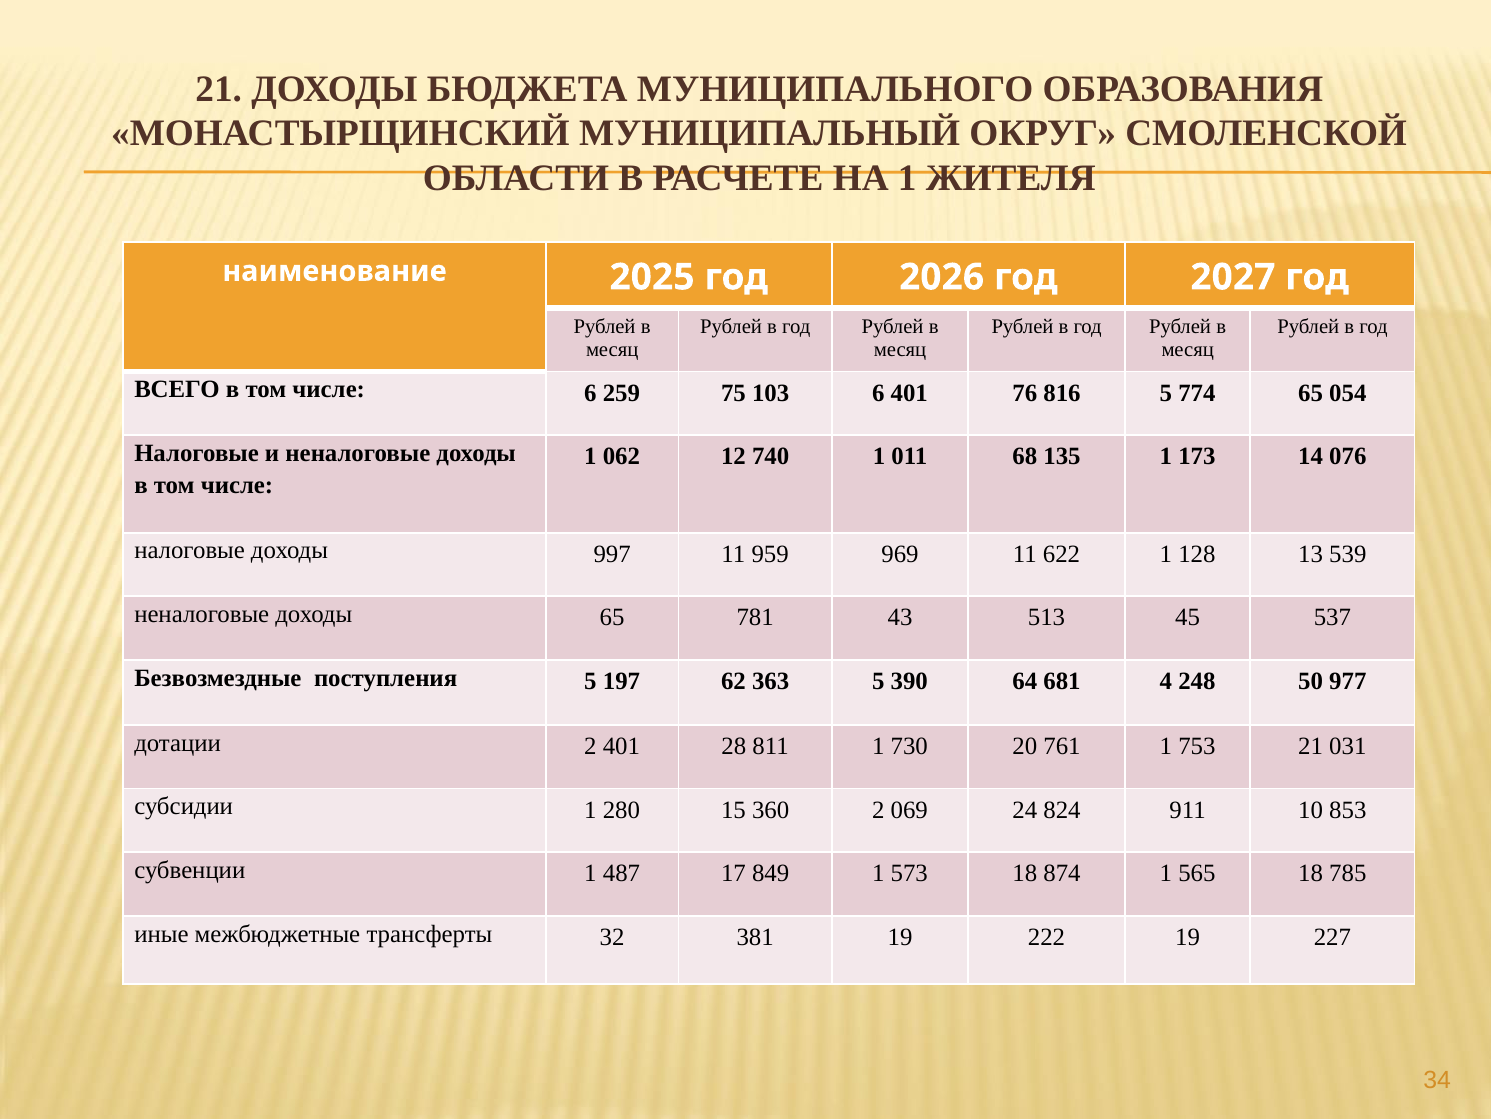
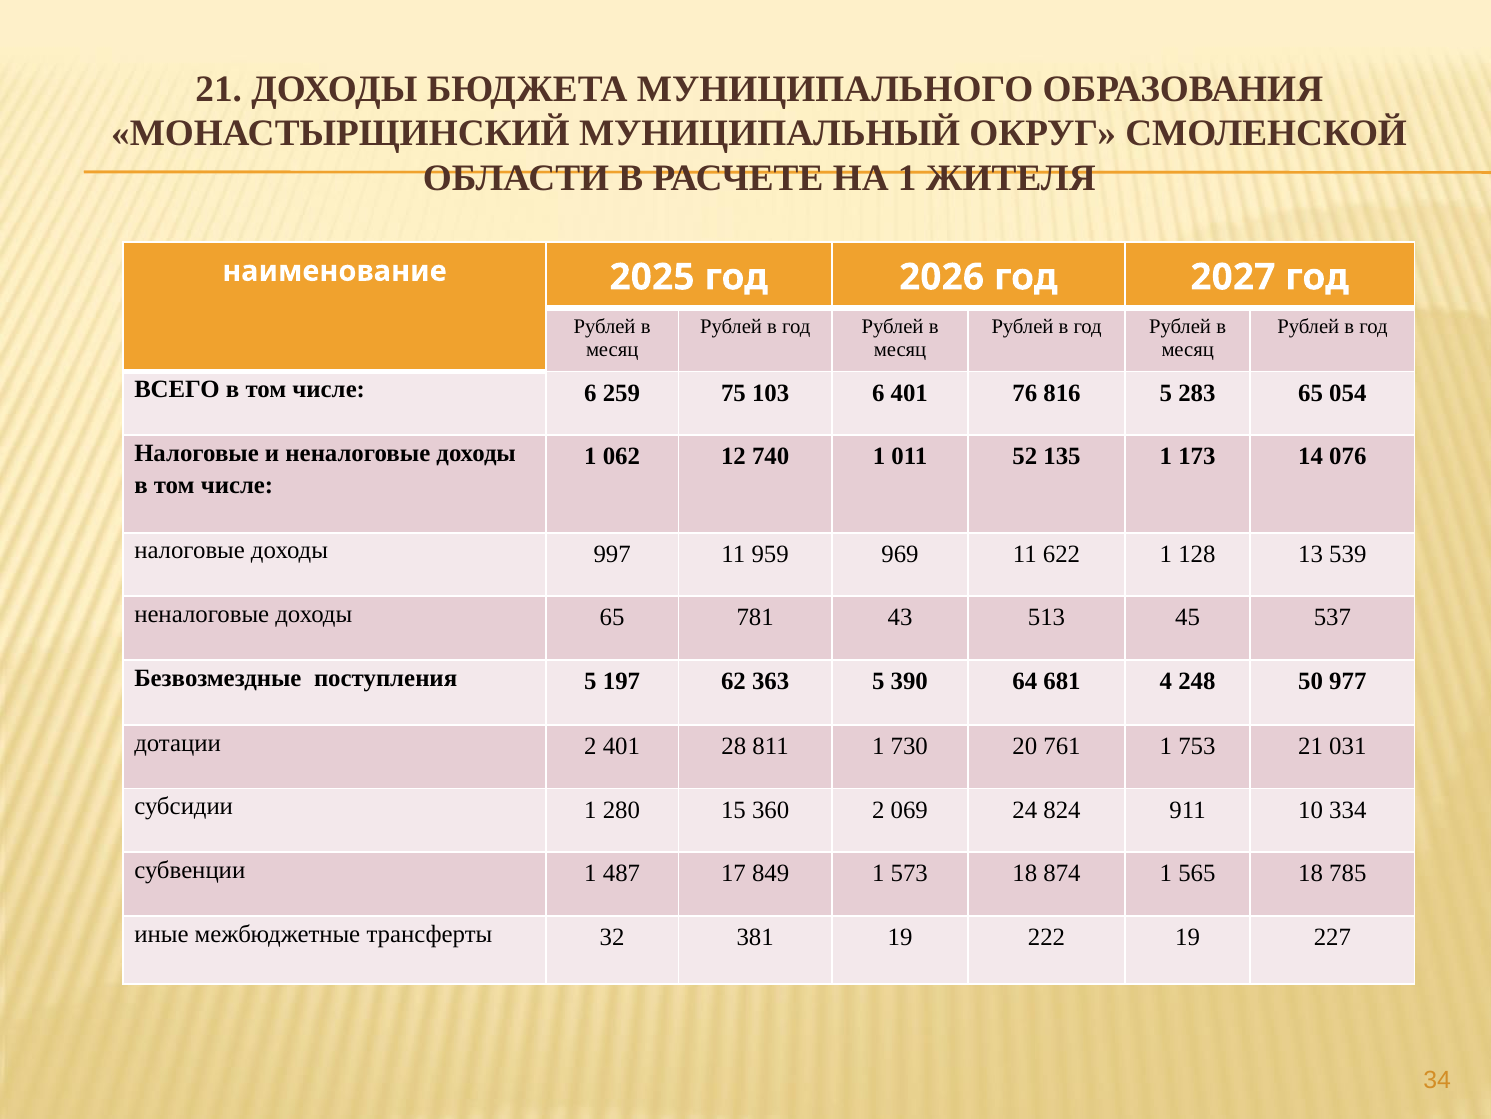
774: 774 -> 283
68: 68 -> 52
853: 853 -> 334
